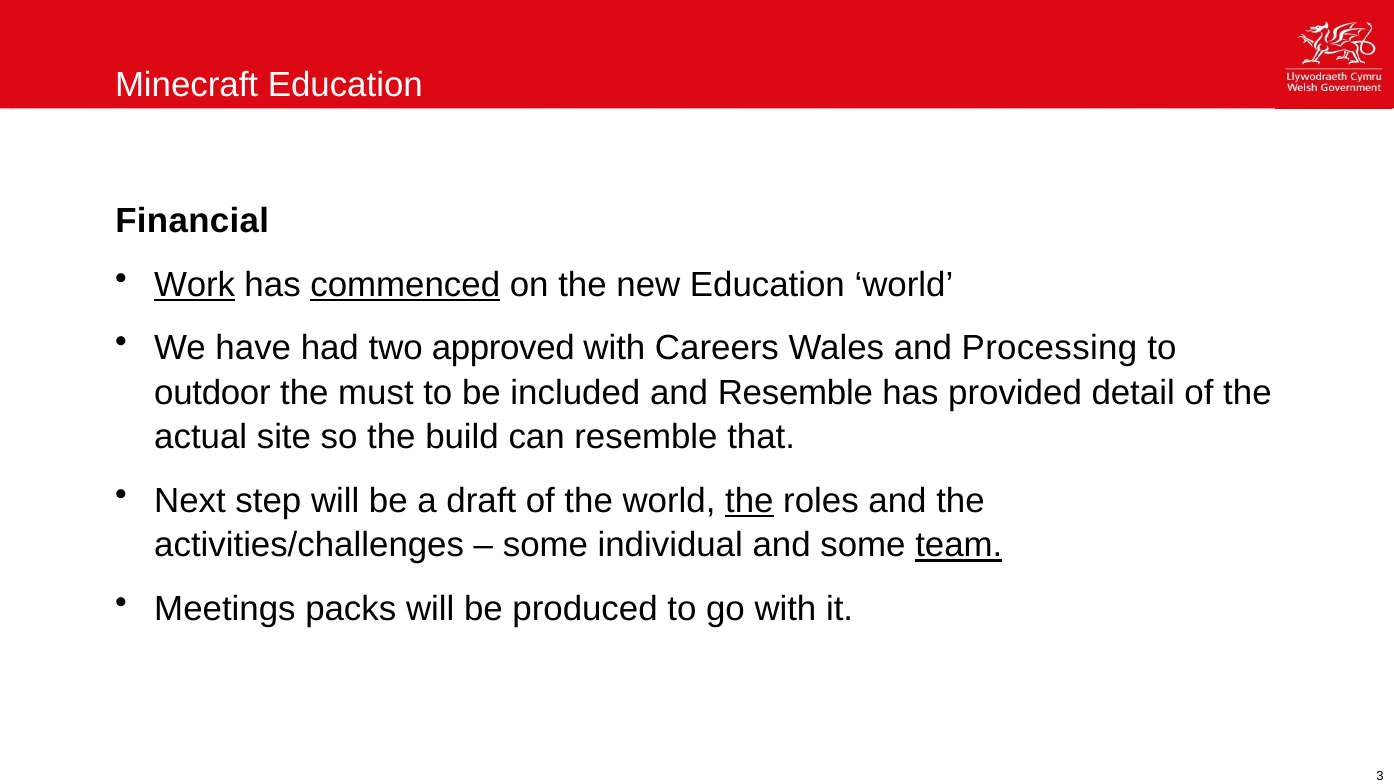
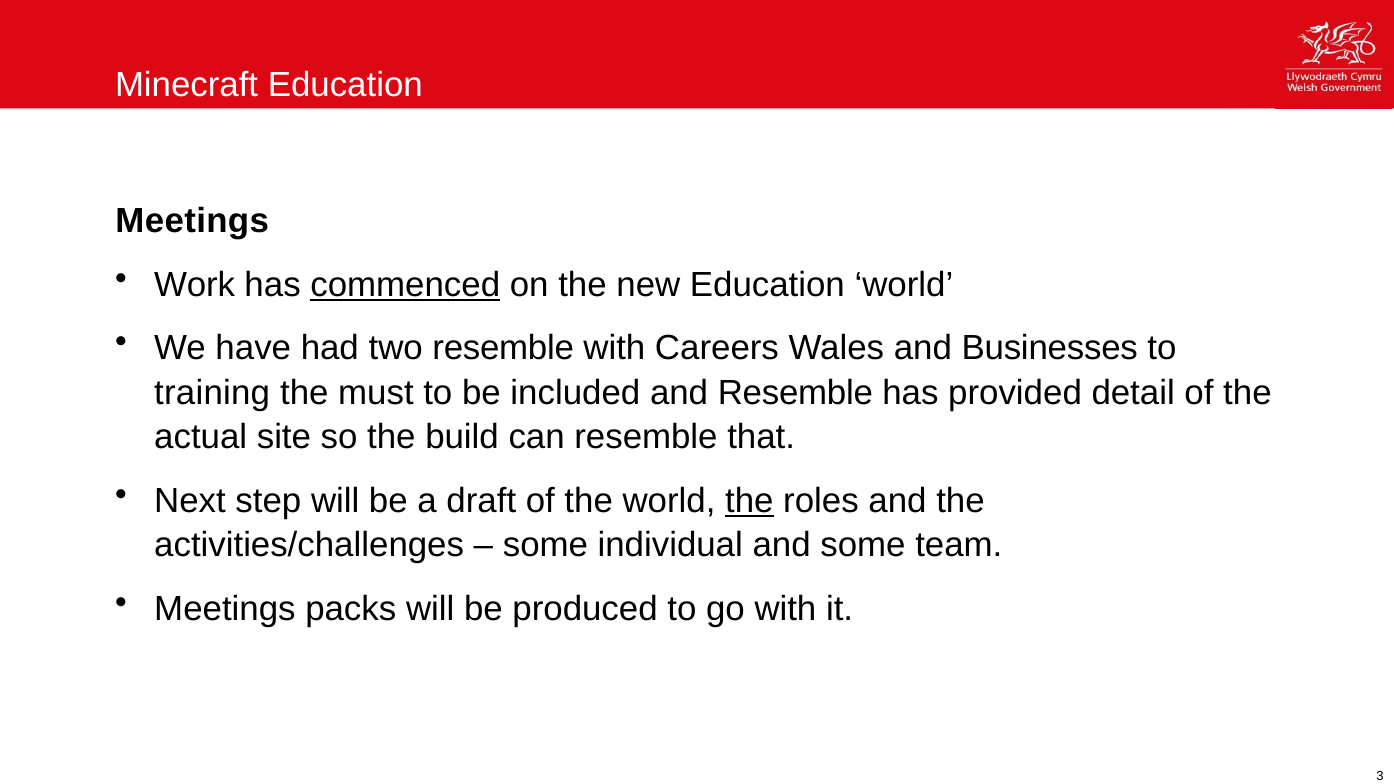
Financial at (192, 221): Financial -> Meetings
Work underline: present -> none
two approved: approved -> resemble
Processing: Processing -> Businesses
outdoor: outdoor -> training
team underline: present -> none
